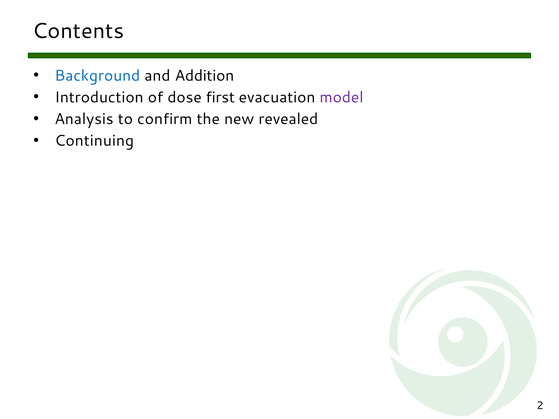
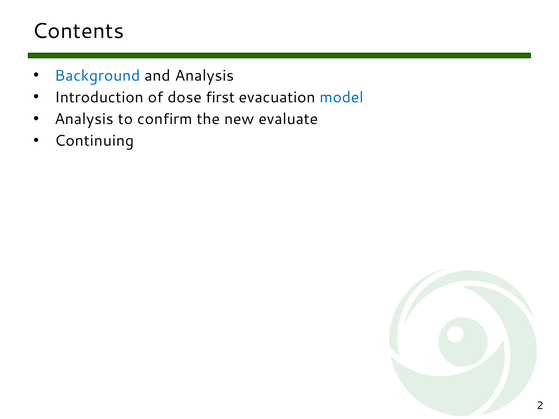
and Addition: Addition -> Analysis
model colour: purple -> blue
revealed: revealed -> evaluate
